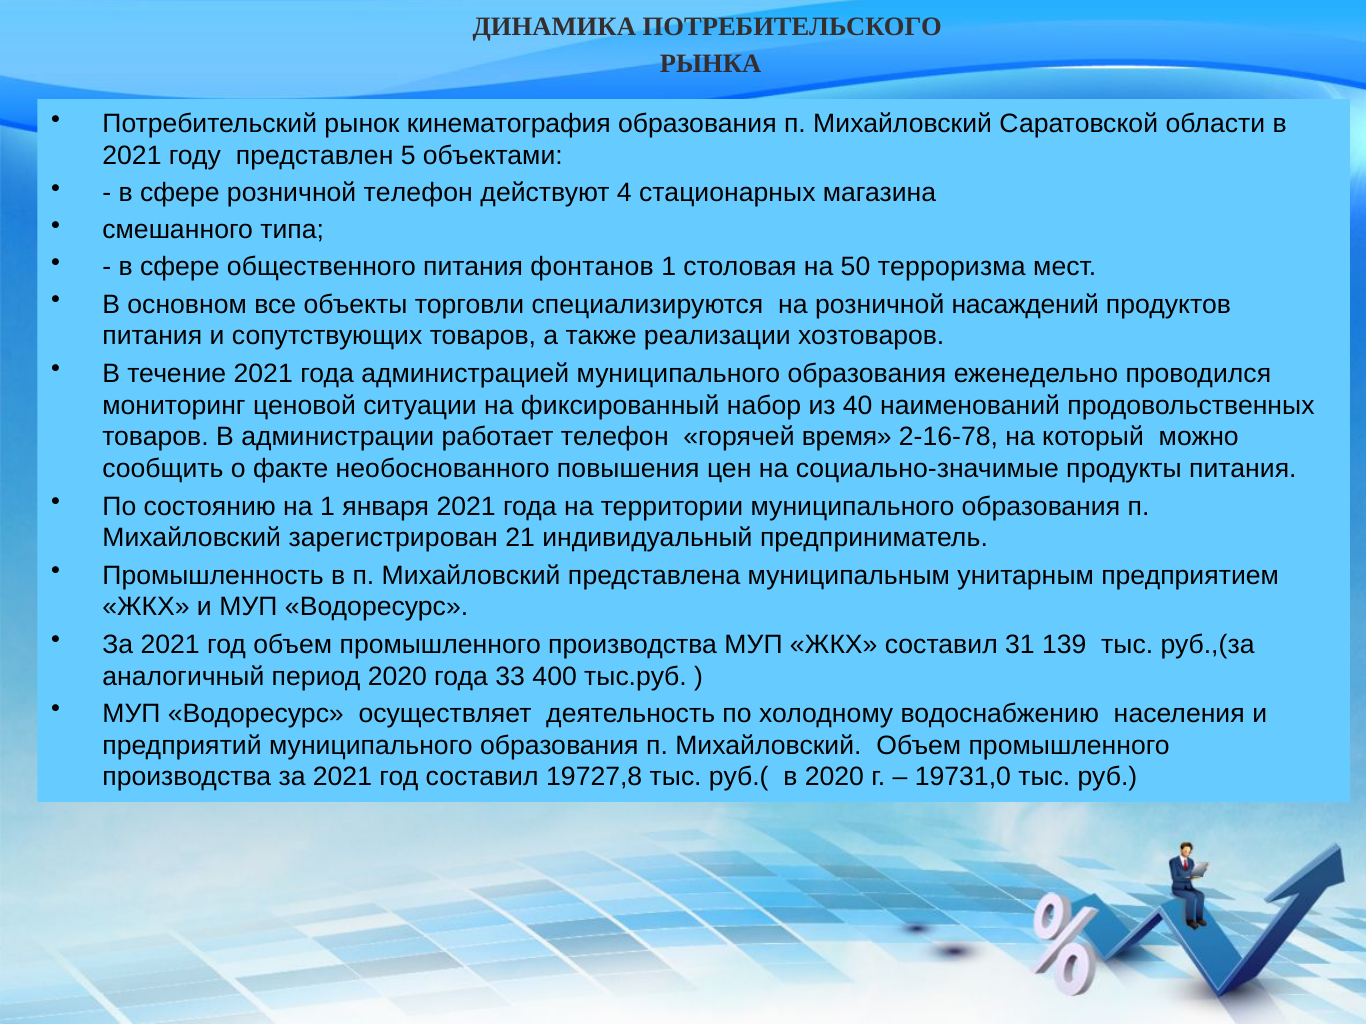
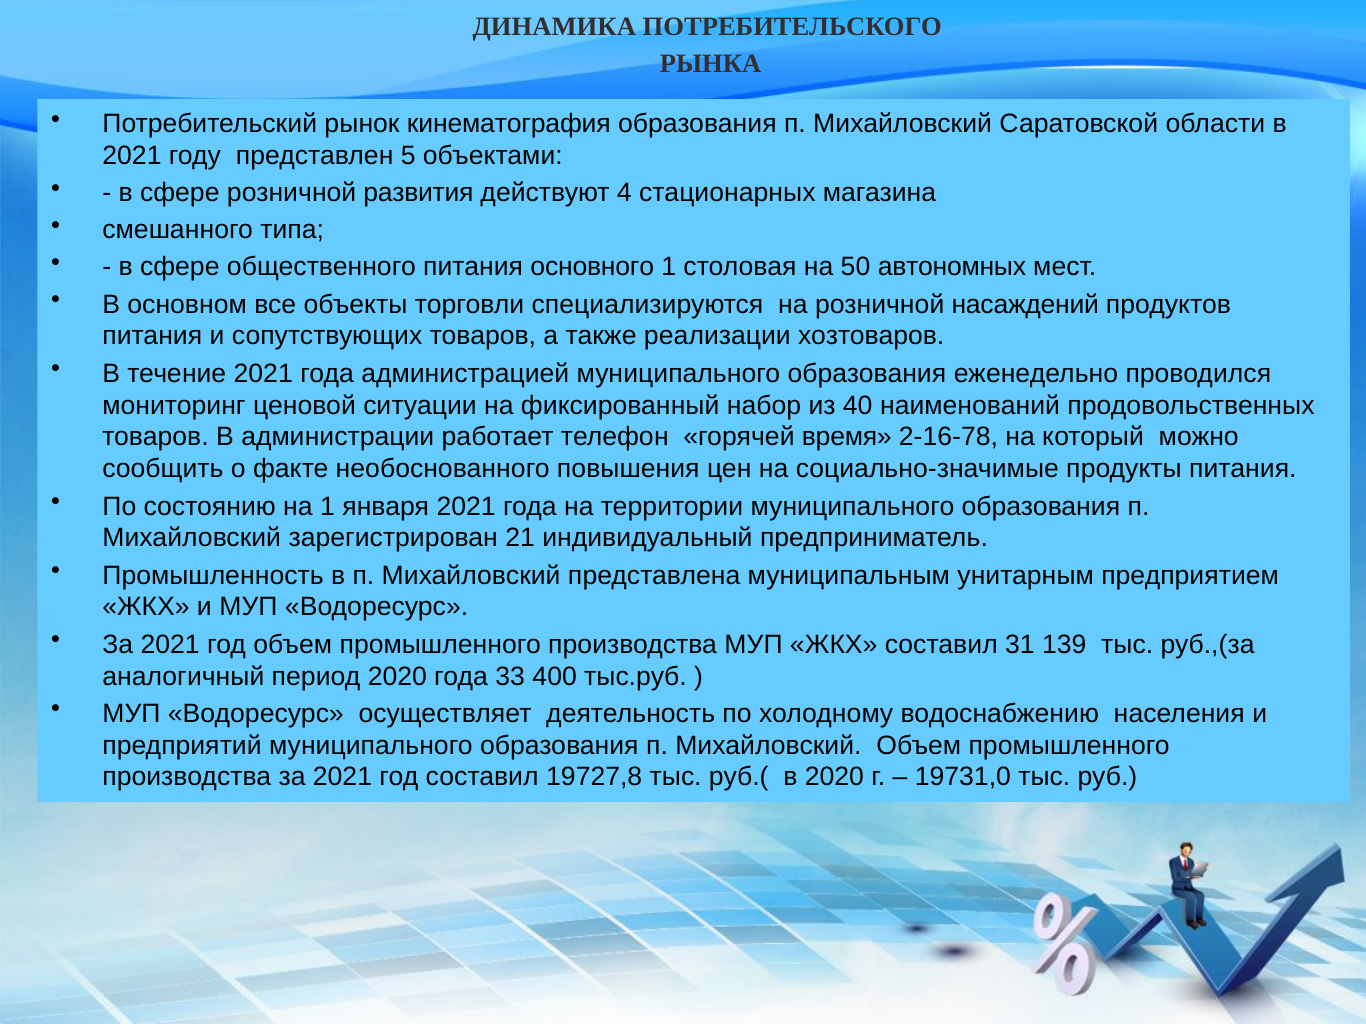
розничной телефон: телефон -> развития
фонтанов: фонтанов -> основного
терроризма: терроризма -> автономных
